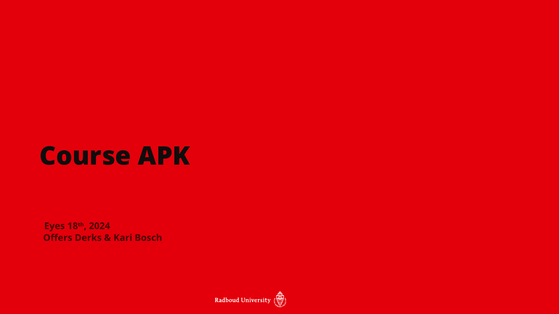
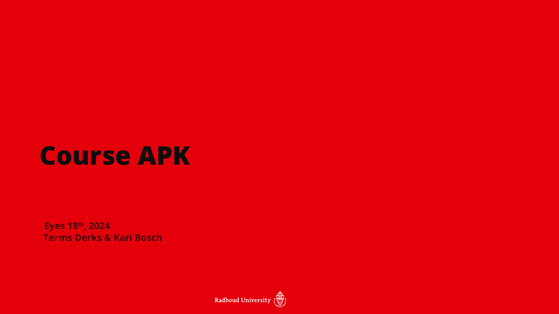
Offers: Offers -> Terms
